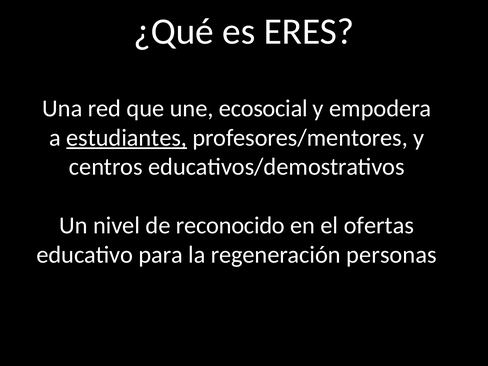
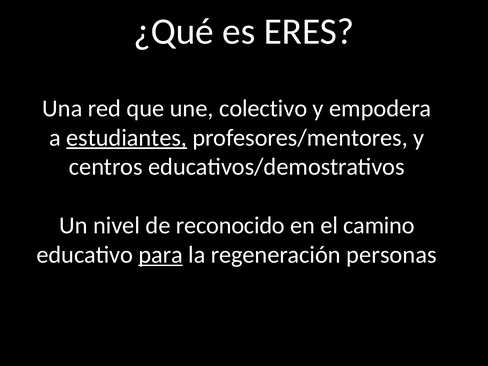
ecosocial: ecosocial -> colectivo
ofertas: ofertas -> camino
para underline: none -> present
